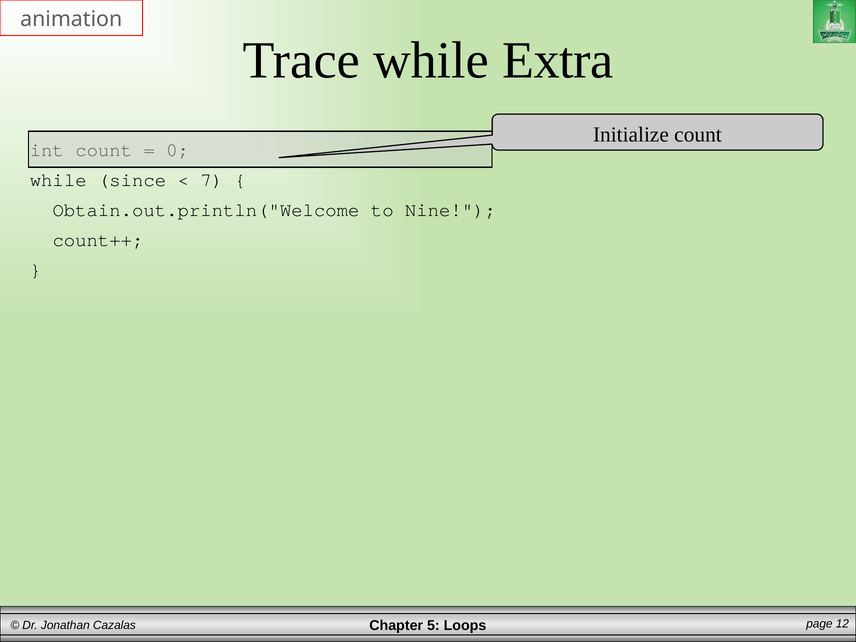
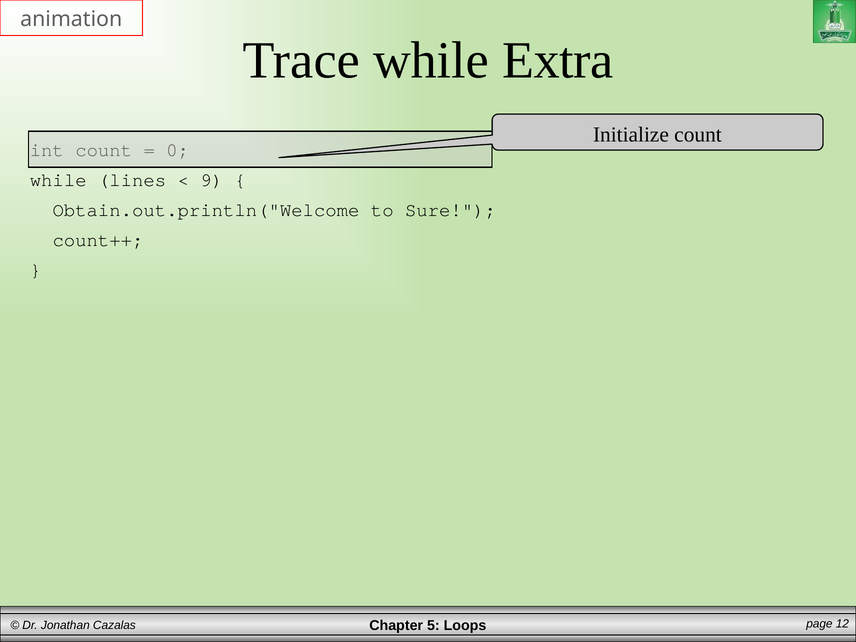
since: since -> lines
7: 7 -> 9
Nine: Nine -> Sure
